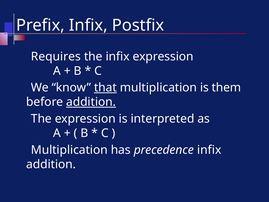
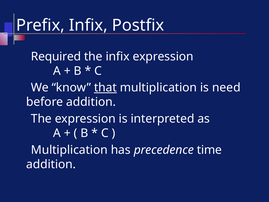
Requires: Requires -> Required
them: them -> need
addition at (91, 102) underline: present -> none
precedence infix: infix -> time
